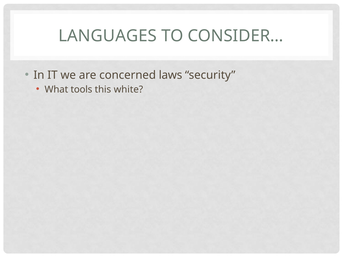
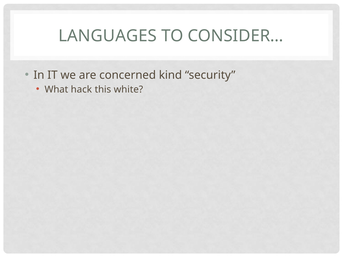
laws: laws -> kind
tools: tools -> hack
